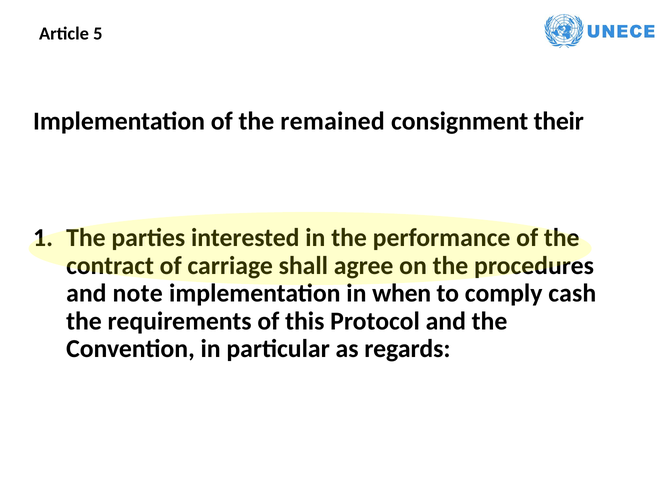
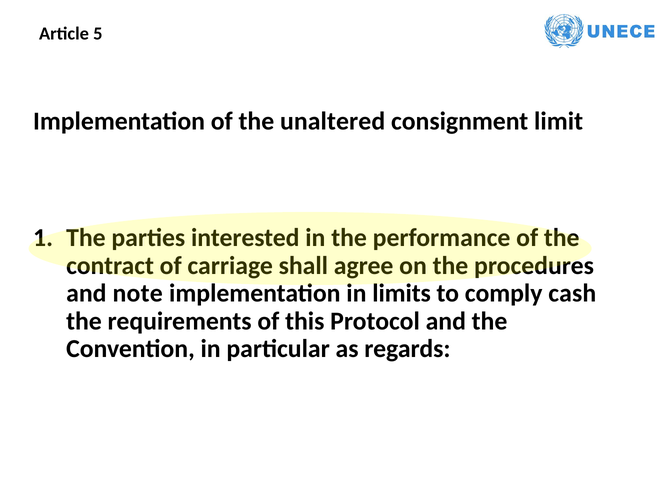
remained: remained -> unaltered
their: their -> limit
when: when -> limits
